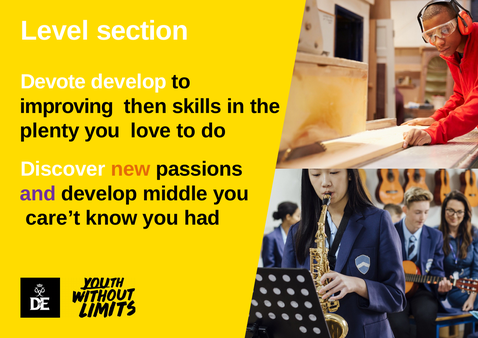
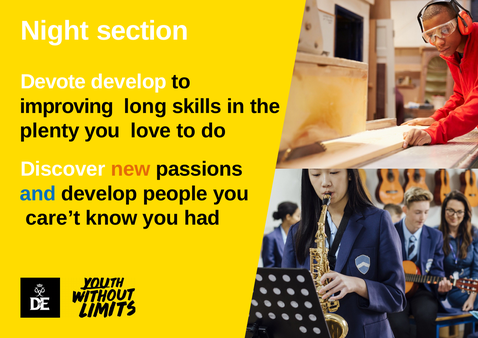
Level: Level -> Night
then: then -> long
and colour: purple -> blue
middle: middle -> people
